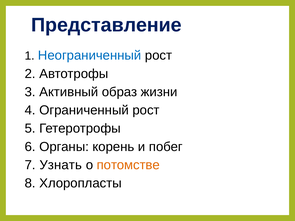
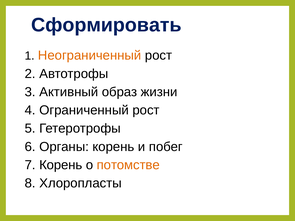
Представление: Представление -> Сформировать
Неограниченный colour: blue -> orange
7 Узнать: Узнать -> Корень
